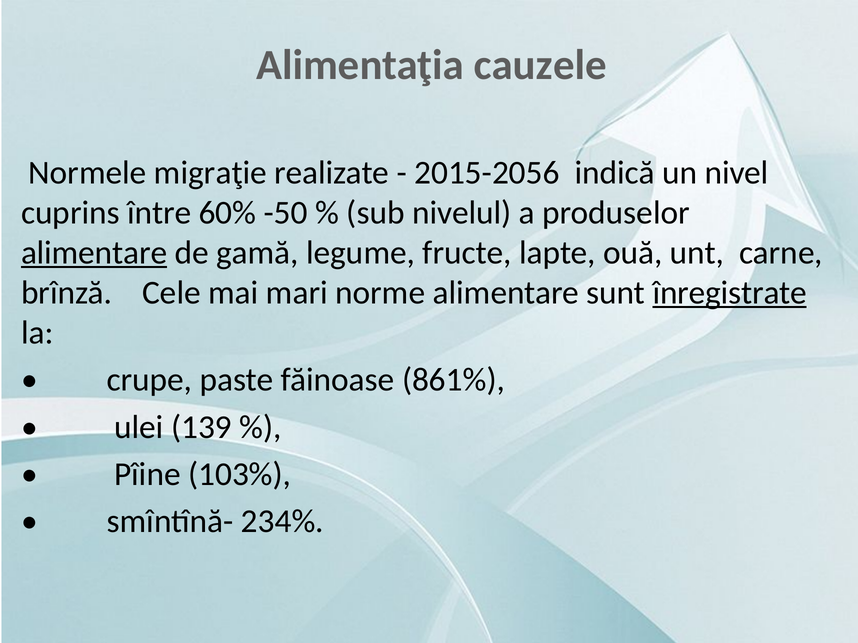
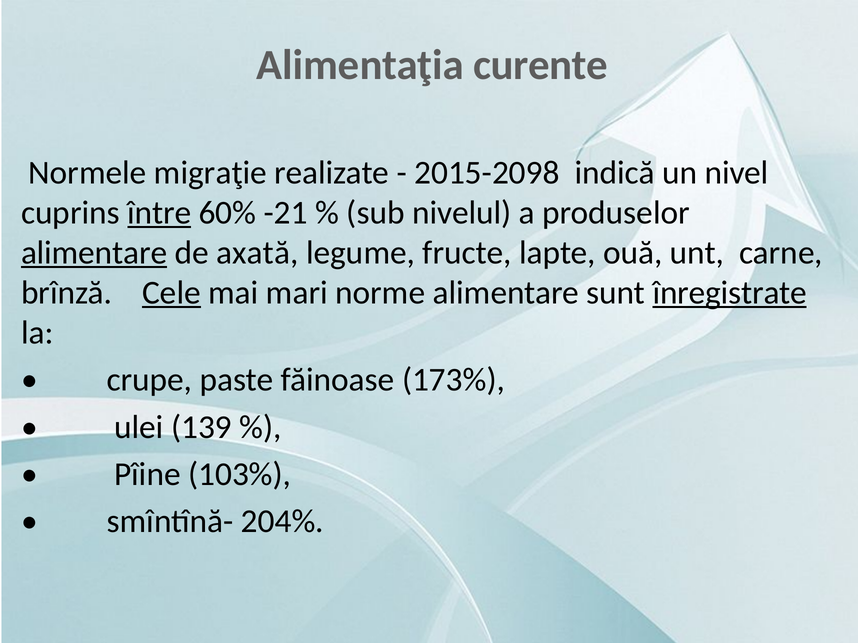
cauzele: cauzele -> curente
2015-2056: 2015-2056 -> 2015-2098
între underline: none -> present
-50: -50 -> -21
gamă: gamă -> axată
Cele underline: none -> present
861%: 861% -> 173%
234%: 234% -> 204%
